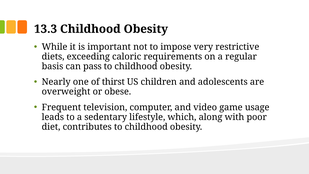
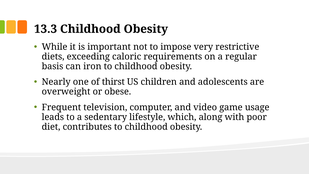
pass: pass -> iron
